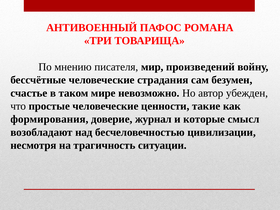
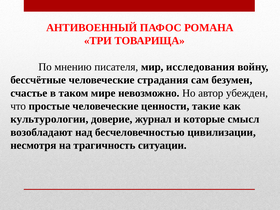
произведений: произведений -> исследования
формирования: формирования -> культурологии
